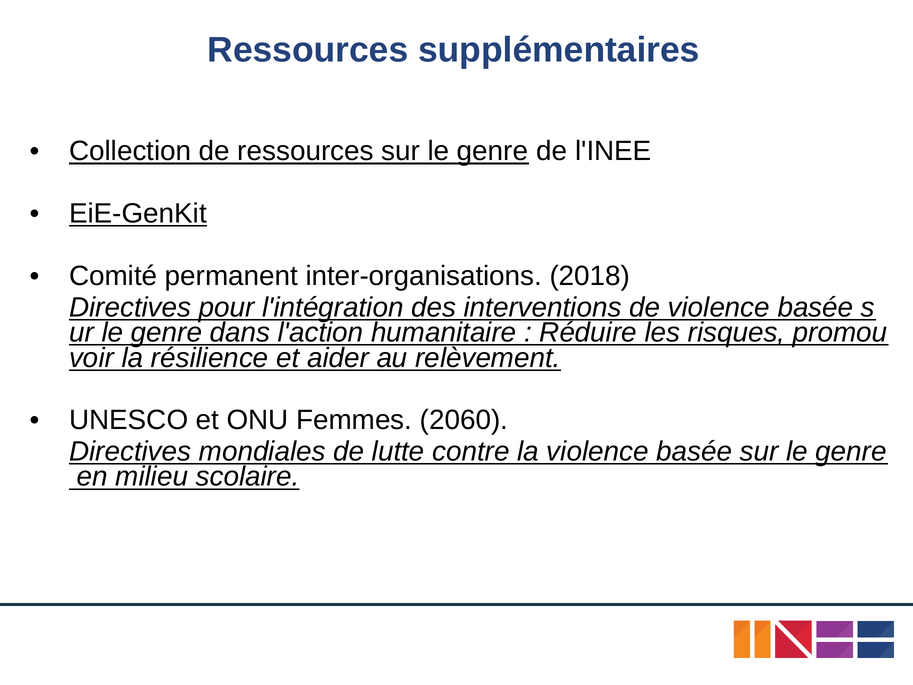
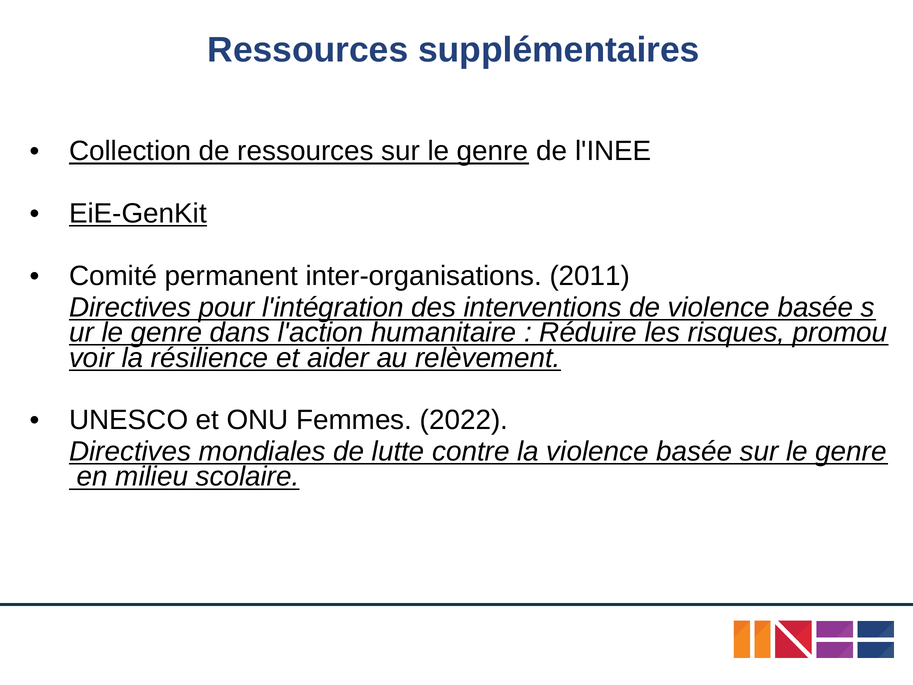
2018: 2018 -> 2011
2060: 2060 -> 2022
